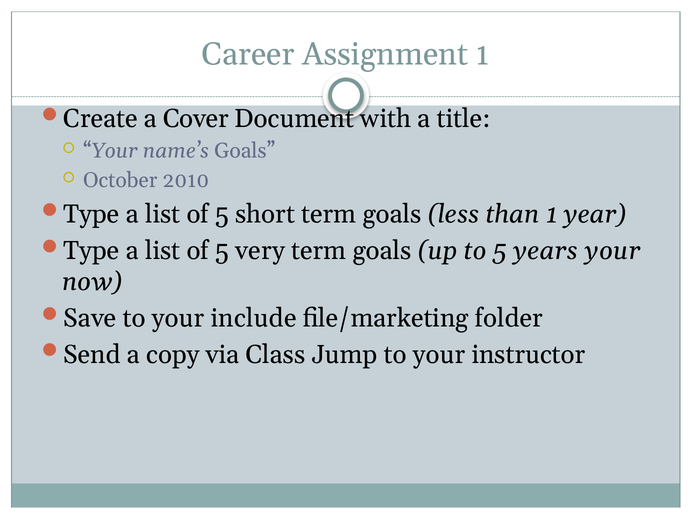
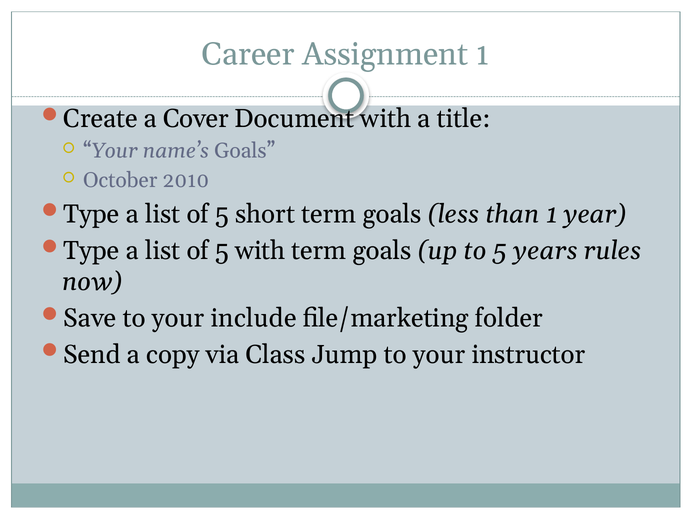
5 very: very -> with
years your: your -> rules
